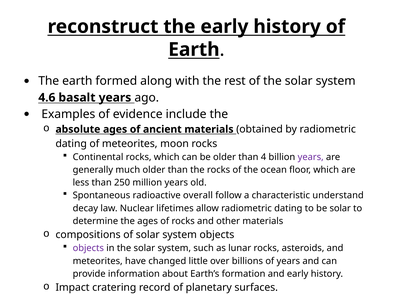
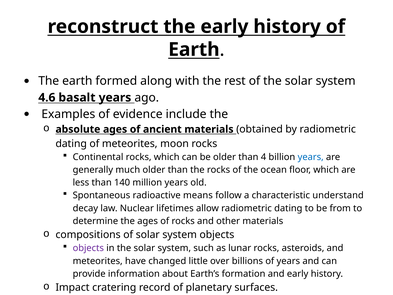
years at (311, 157) colour: purple -> blue
250: 250 -> 140
overall: overall -> means
be solar: solar -> from
